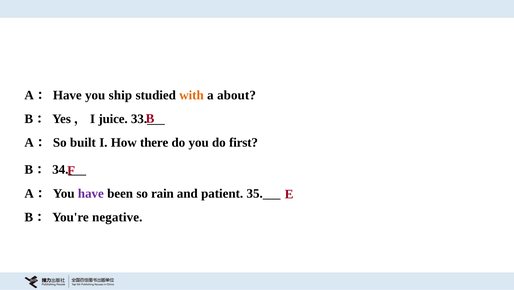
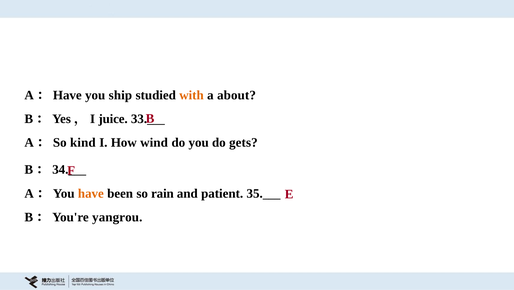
built: built -> kind
there: there -> wind
first: first -> gets
have colour: purple -> orange
negative: negative -> yangrou
